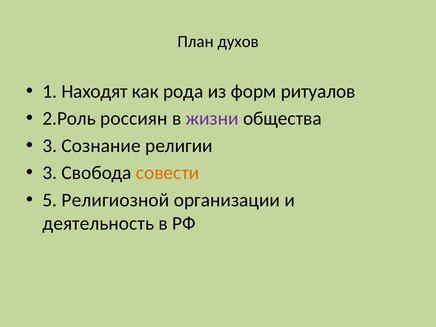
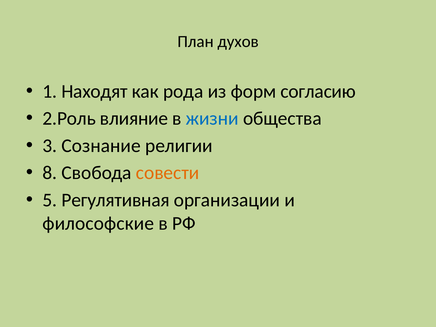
ритуалов: ритуалов -> согласию
россиян: россиян -> влияние
жизни colour: purple -> blue
3 at (50, 173): 3 -> 8
Религиозной: Религиозной -> Регулятивная
деятельность: деятельность -> философские
